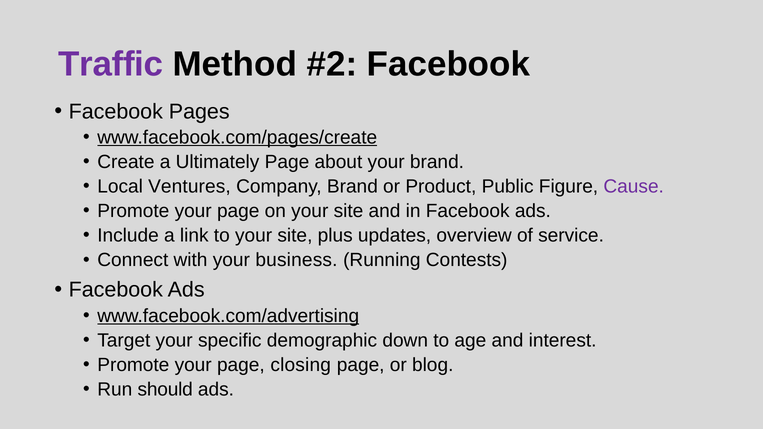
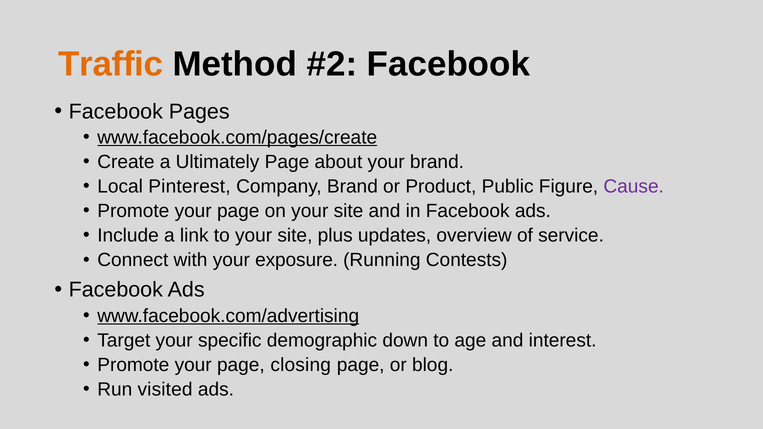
Traffic colour: purple -> orange
Ventures: Ventures -> Pinterest
business: business -> exposure
should: should -> visited
